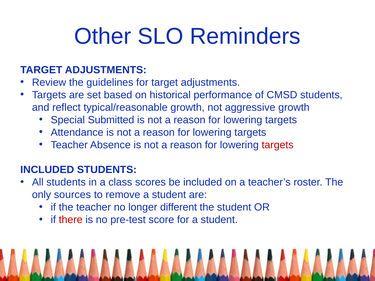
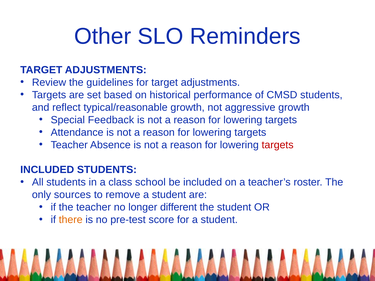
Submitted: Submitted -> Feedback
scores: scores -> school
there colour: red -> orange
